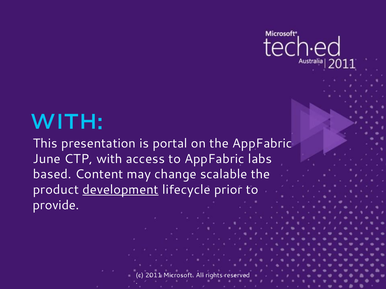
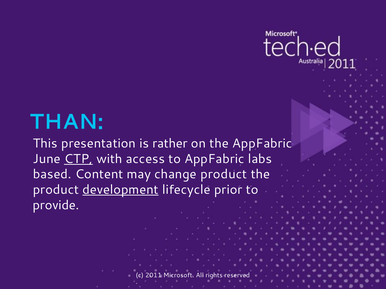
WITH at (66, 122): WITH -> THAN
portal: portal -> rather
CTP underline: none -> present
change scalable: scalable -> product
